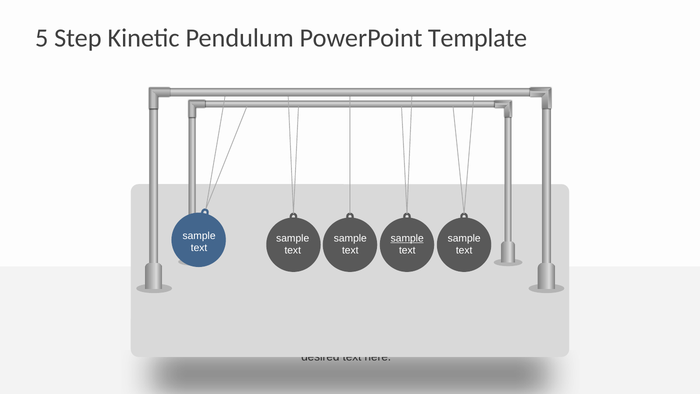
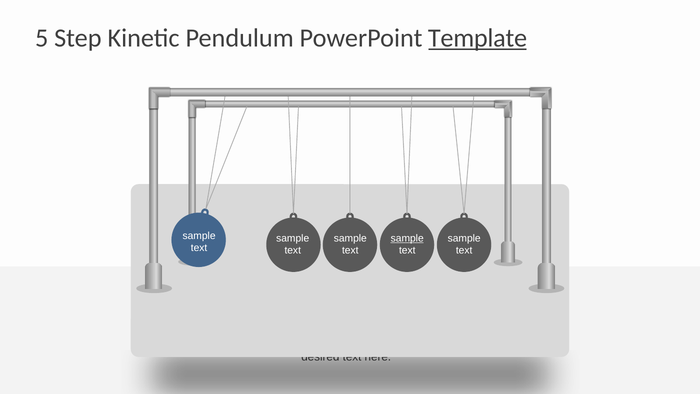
Template underline: none -> present
